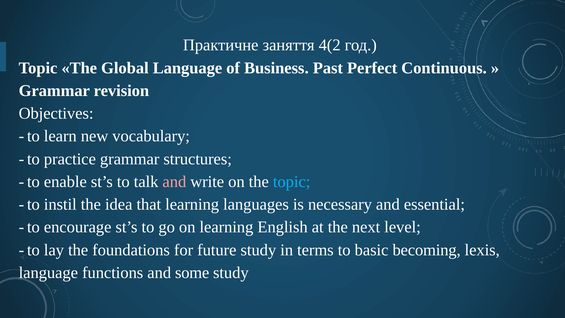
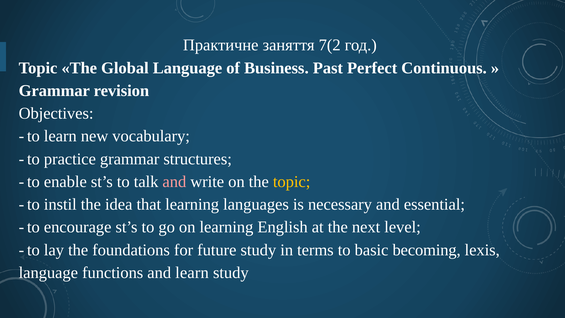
4(2: 4(2 -> 7(2
topic at (292, 182) colour: light blue -> yellow
and some: some -> learn
